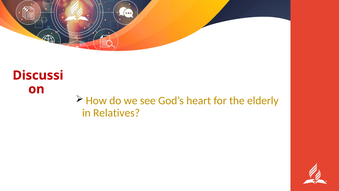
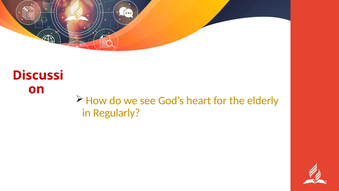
Relatives: Relatives -> Regularly
